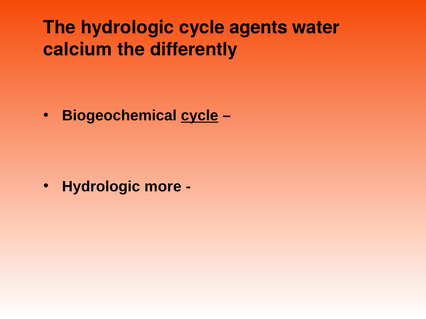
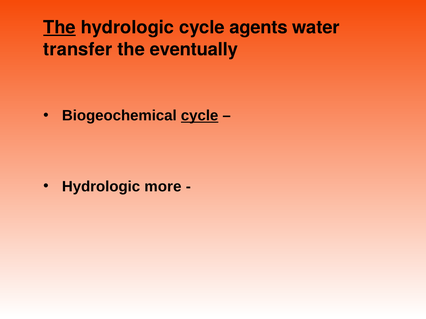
The at (60, 28) underline: none -> present
calcium: calcium -> transfer
differently: differently -> eventually
